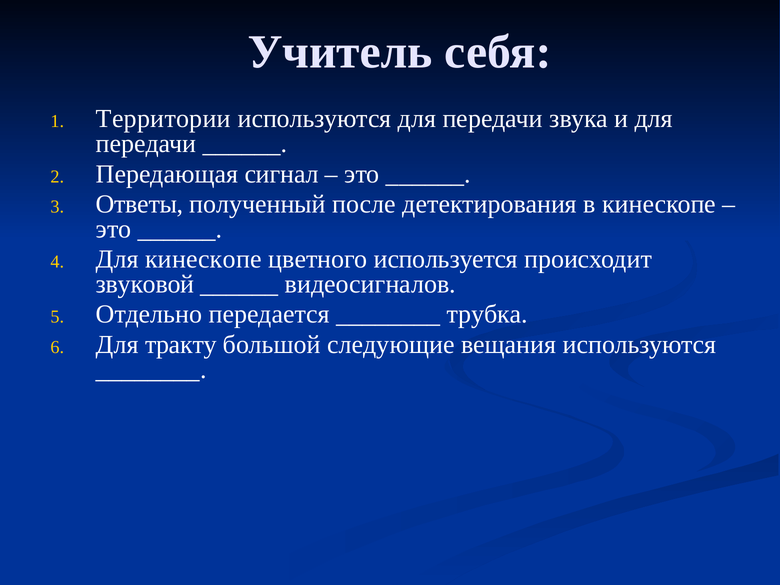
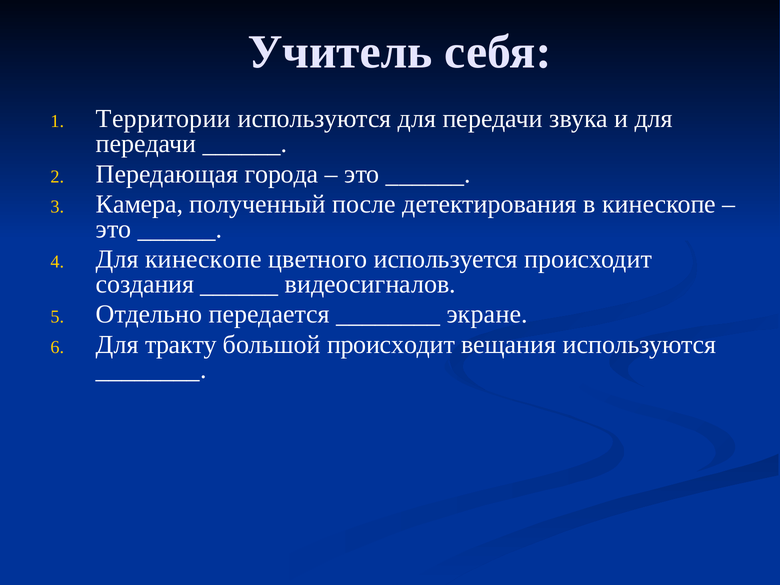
сигнал: сигнал -> города
Ответы: Ответы -> Камера
звуковой: звуковой -> создания
трубка: трубка -> экране
большой следующие: следующие -> происходит
